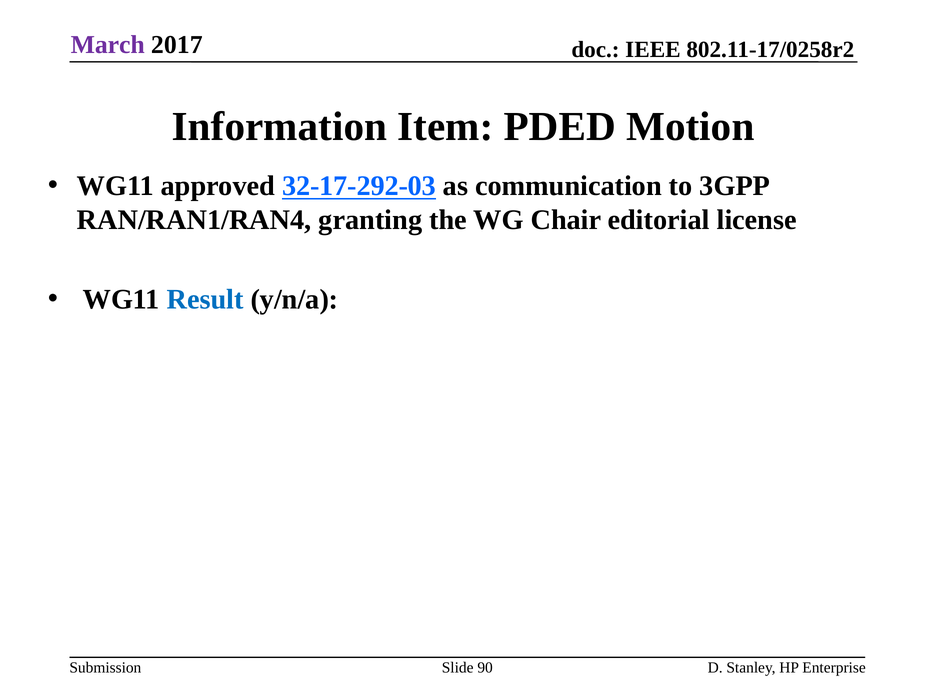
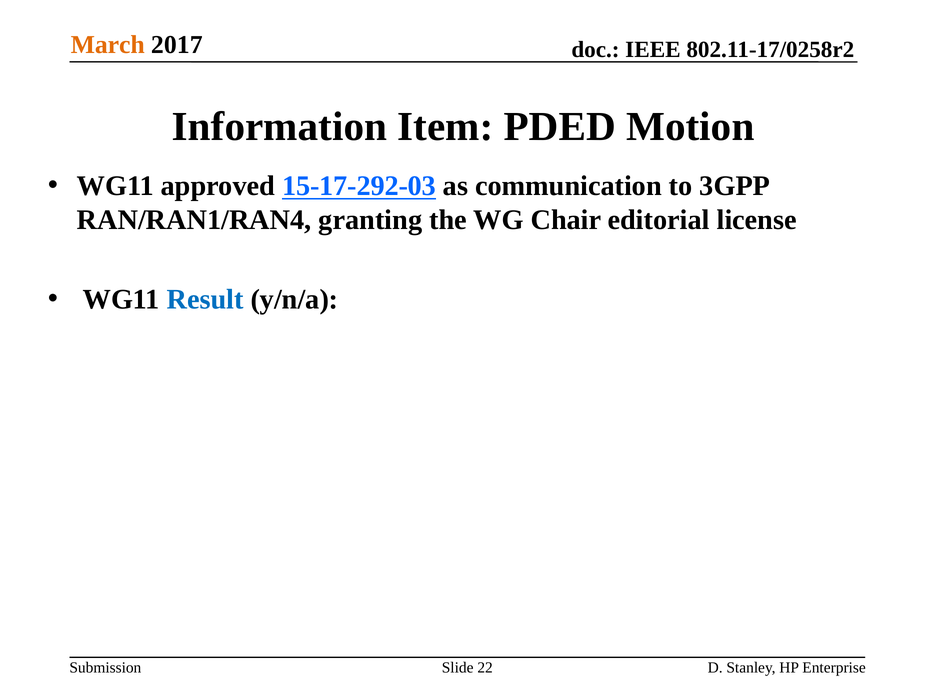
March colour: purple -> orange
32-17-292-03: 32-17-292-03 -> 15-17-292-03
90: 90 -> 22
